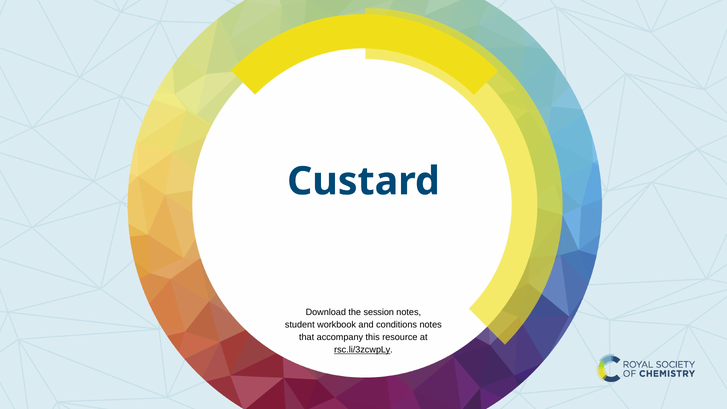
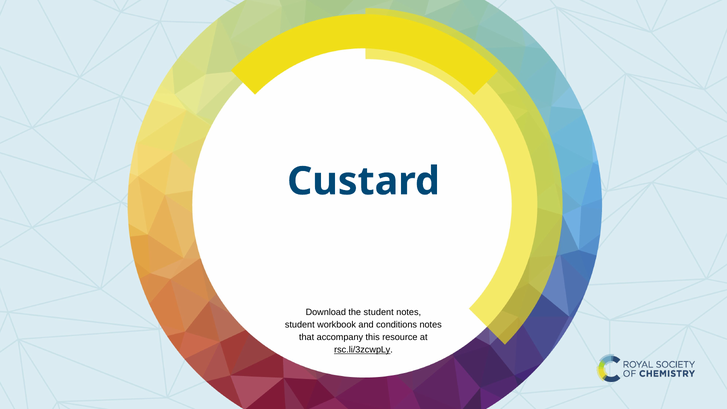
the session: session -> student
